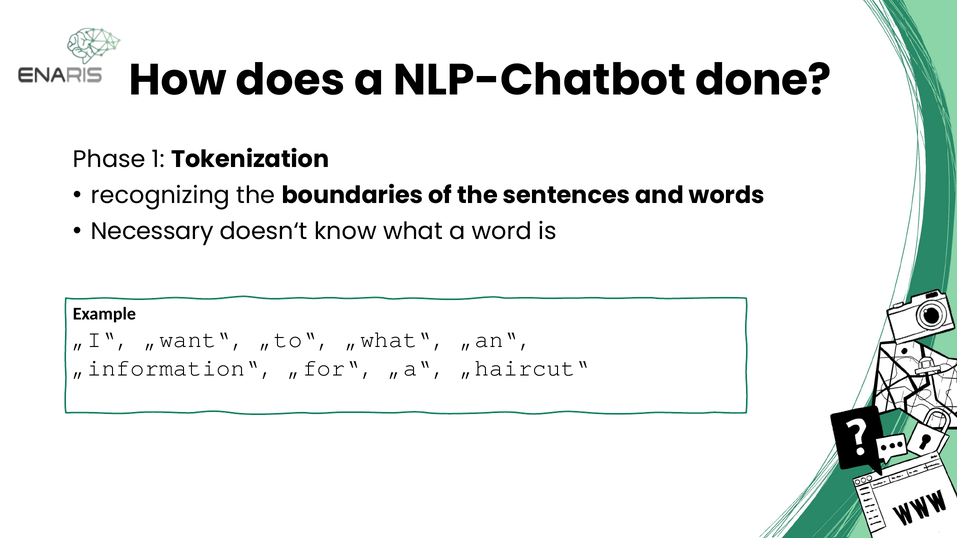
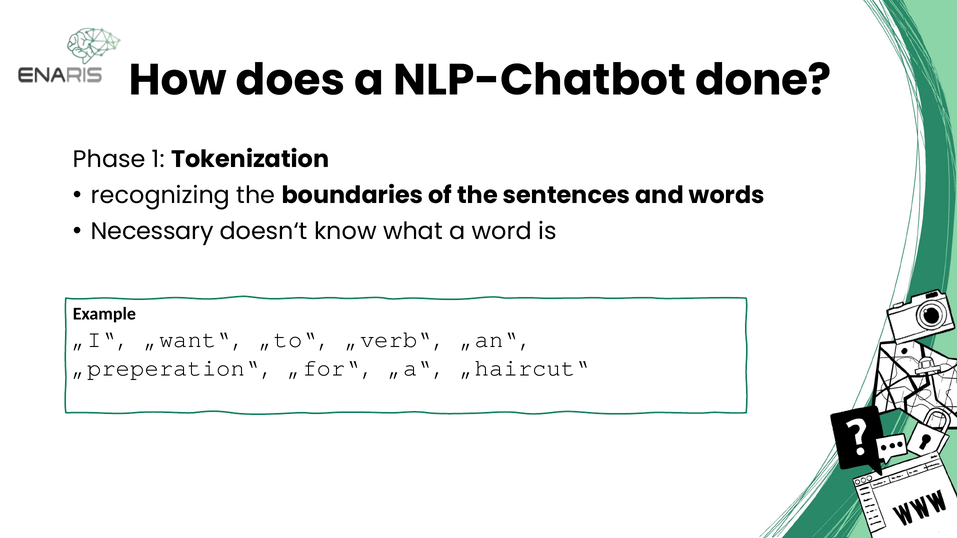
„what“: „what“ -> „verb“
„information“: „information“ -> „preperation“
